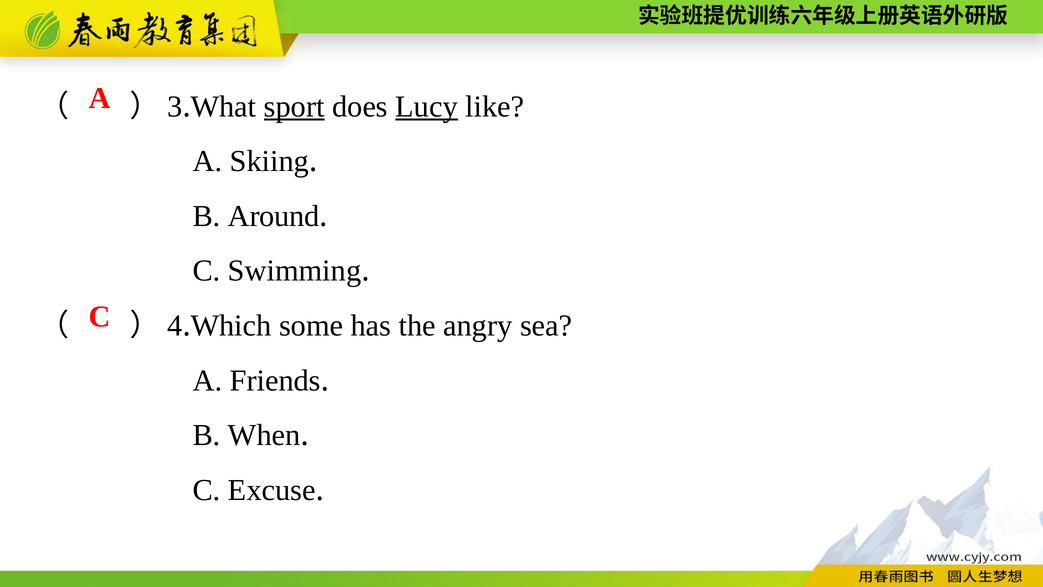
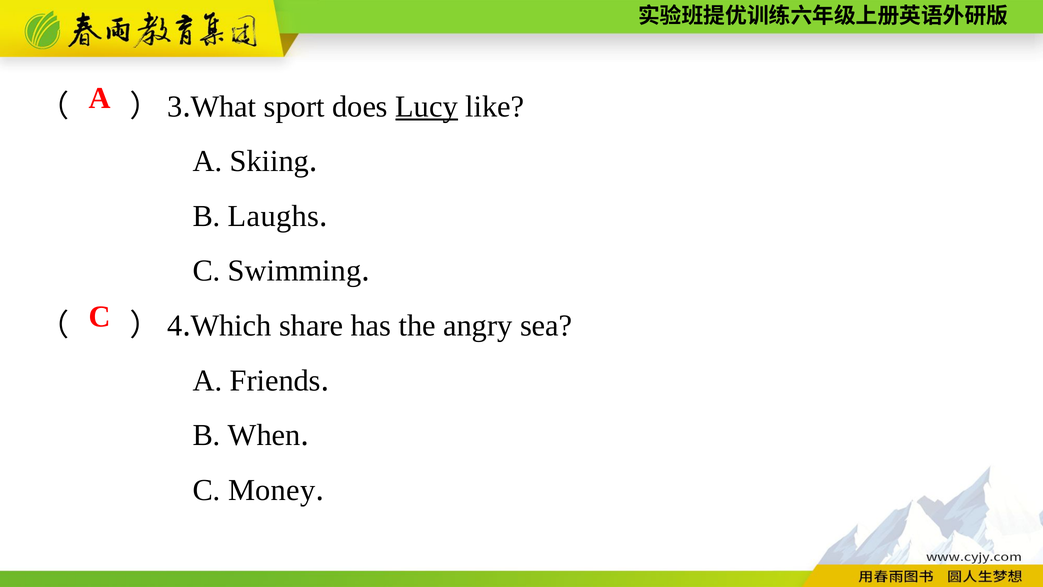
sport underline: present -> none
Around: Around -> Laughs
some: some -> share
Excuse: Excuse -> Money
